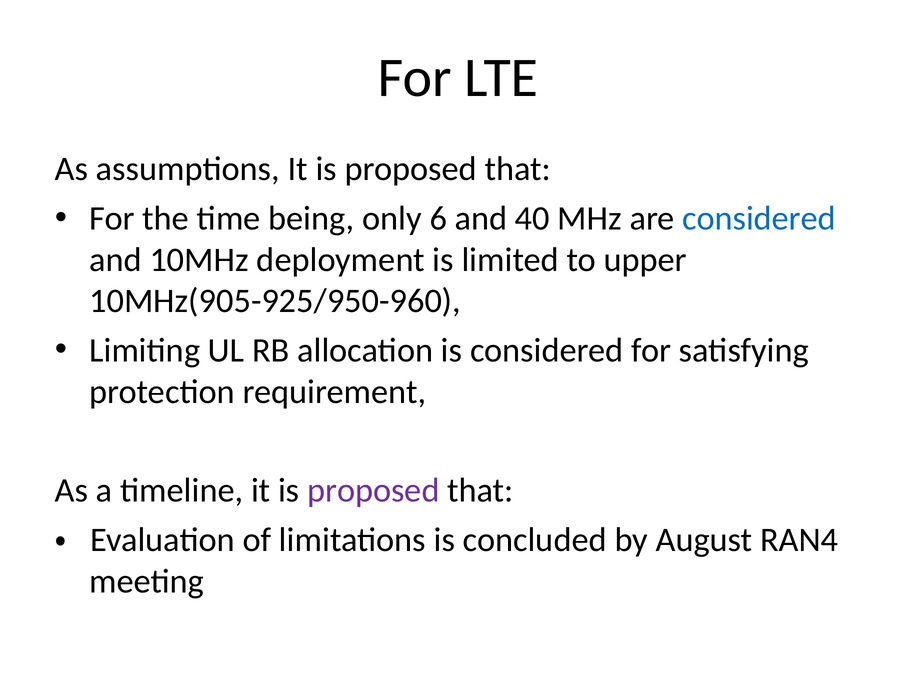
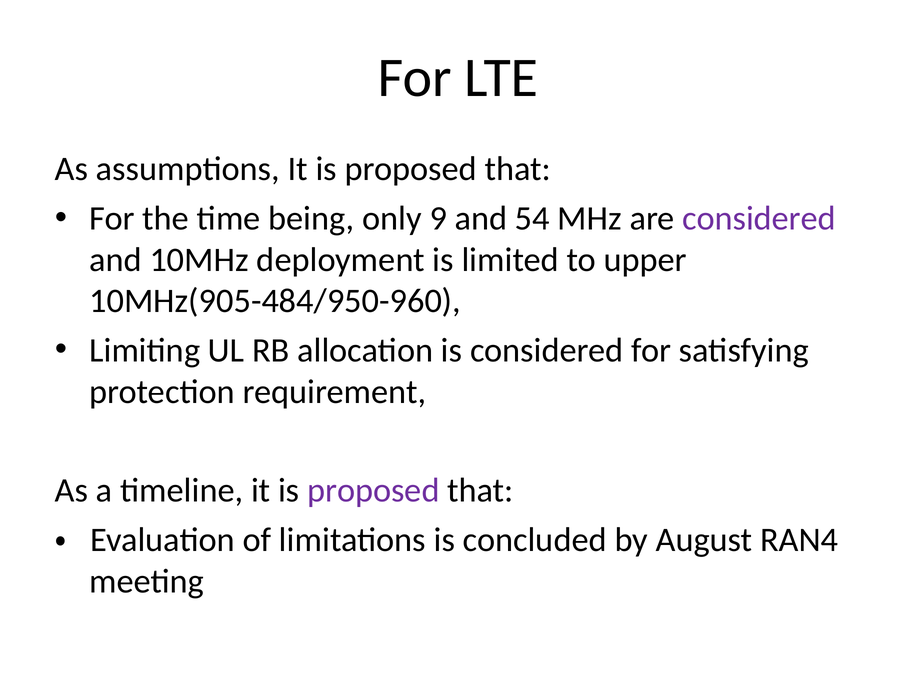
6: 6 -> 9
40: 40 -> 54
considered at (759, 219) colour: blue -> purple
10MHz(905-925/950-960: 10MHz(905-925/950-960 -> 10MHz(905-484/950-960
